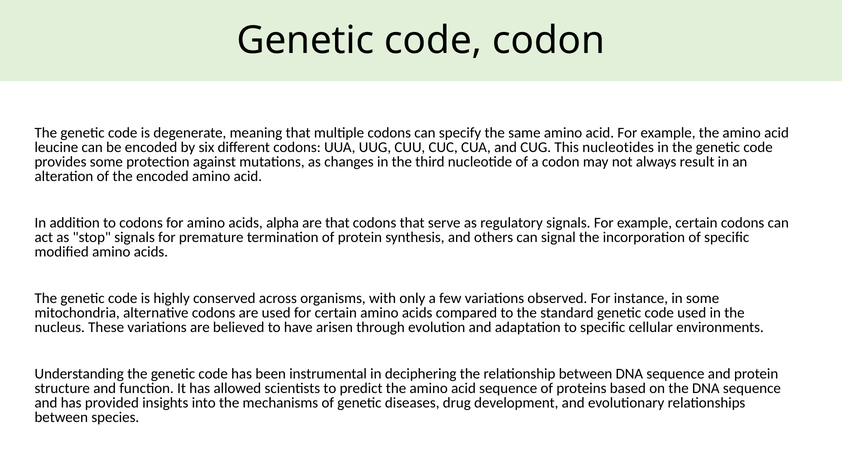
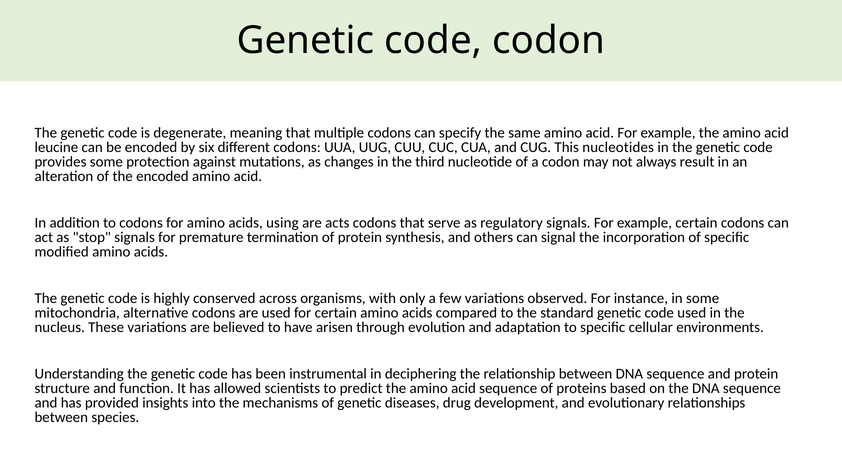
alpha: alpha -> using
are that: that -> acts
